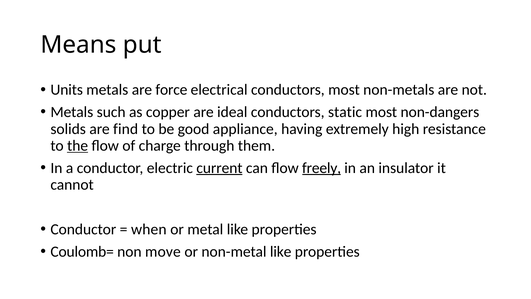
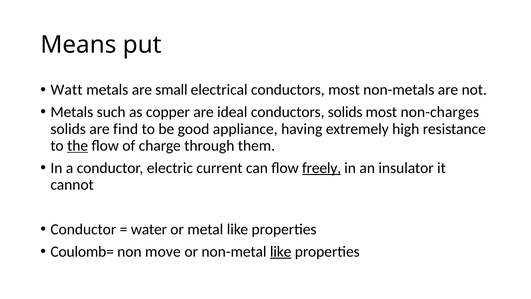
Units: Units -> Watt
force: force -> small
conductors static: static -> solids
non-dangers: non-dangers -> non-charges
current underline: present -> none
when: when -> water
like at (281, 251) underline: none -> present
